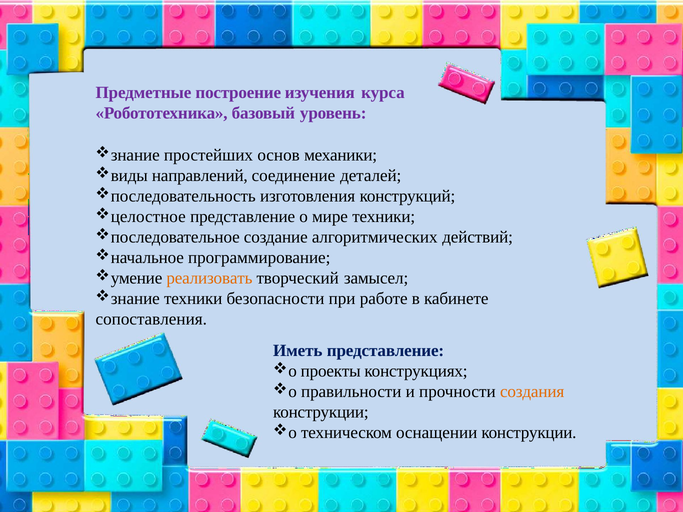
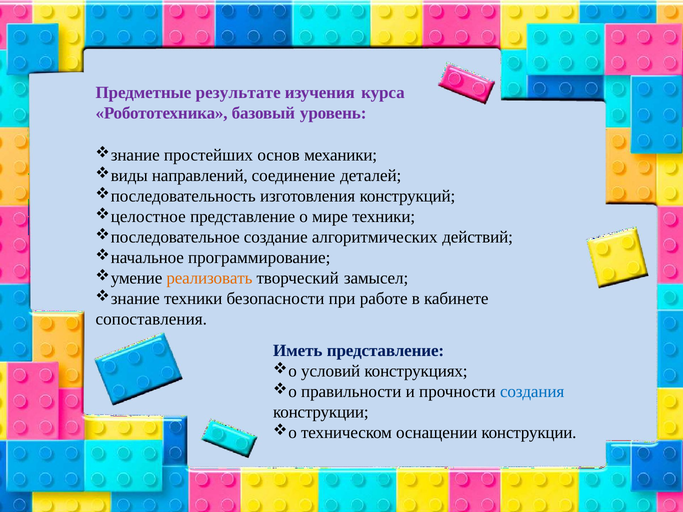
построение: построение -> результате
проекты: проекты -> условий
создания colour: orange -> blue
